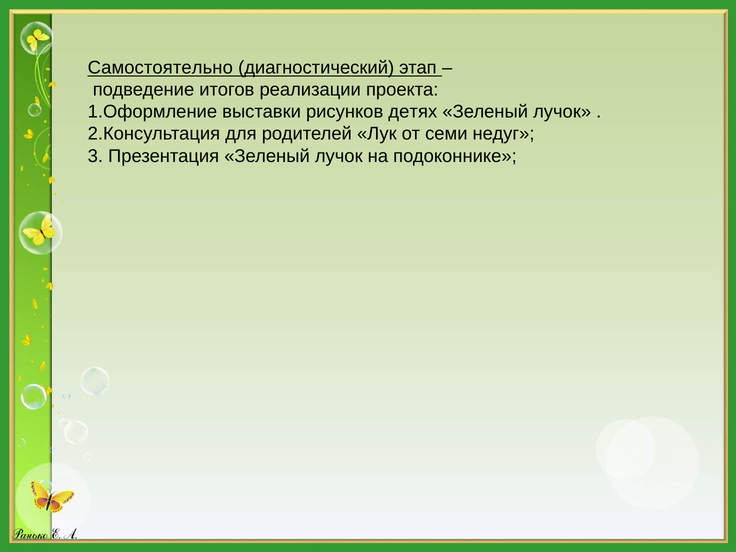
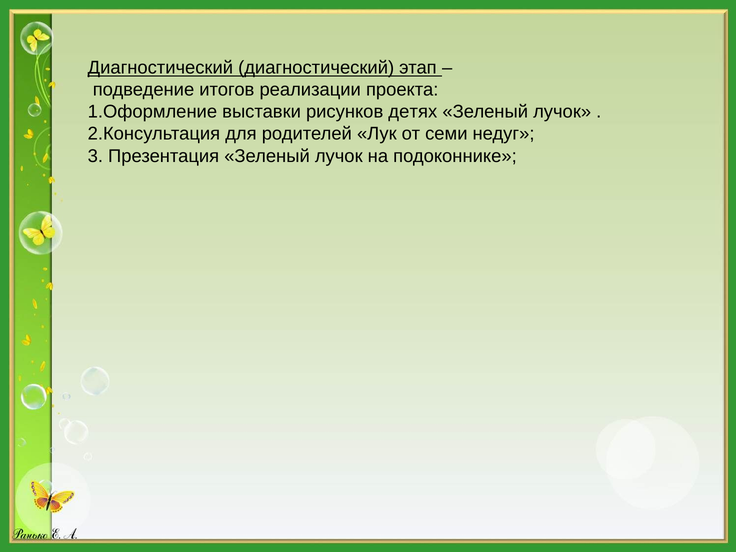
Самостоятельно at (160, 68): Самостоятельно -> Диагностический
